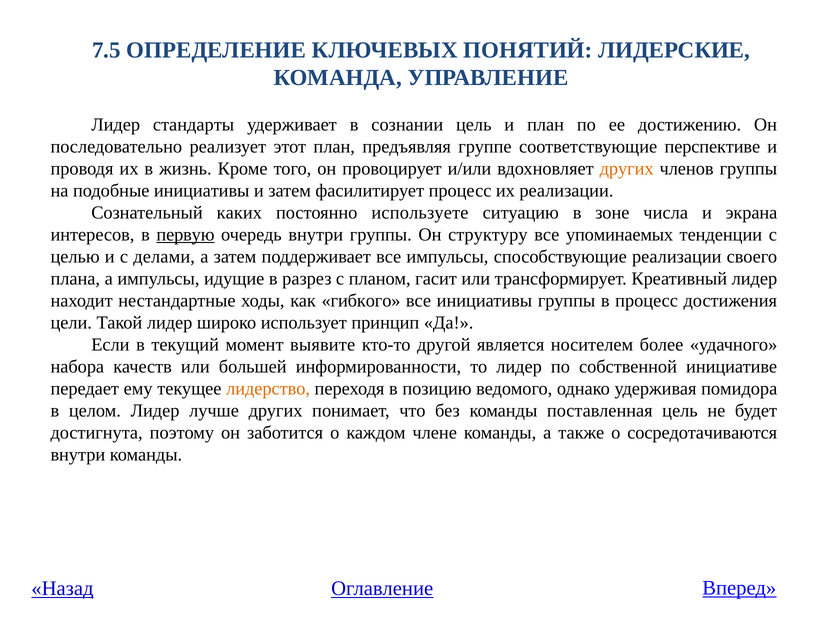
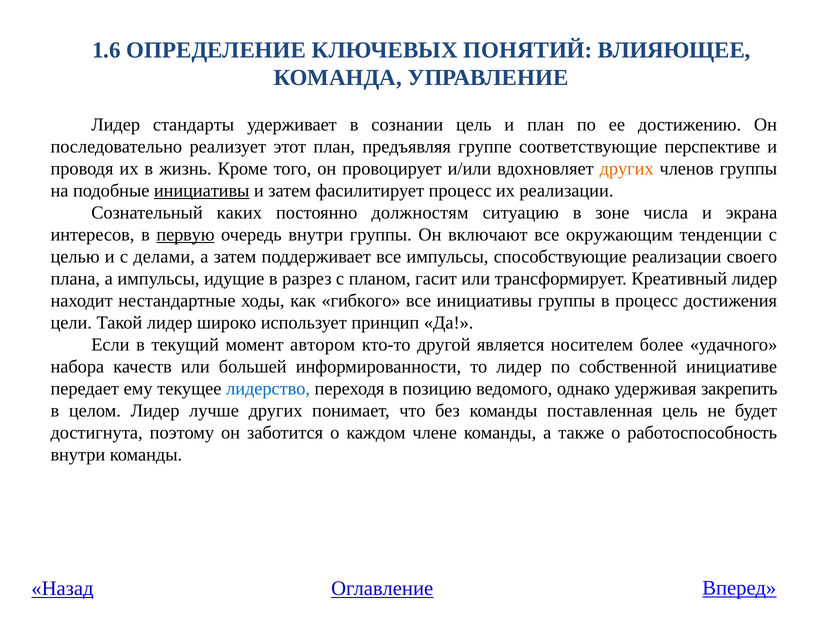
7.5: 7.5 -> 1.6
ЛИДЕРСКИЕ: ЛИДЕРСКИЕ -> ВЛИЯЮЩЕЕ
инициативы at (202, 191) underline: none -> present
используете: используете -> должностям
структуру: структуру -> включают
упоминаемых: упоминаемых -> окружающим
выявите: выявите -> автором
лидерство colour: orange -> blue
помидора: помидора -> закрепить
сосредотачиваются: сосредотачиваются -> работоспособность
